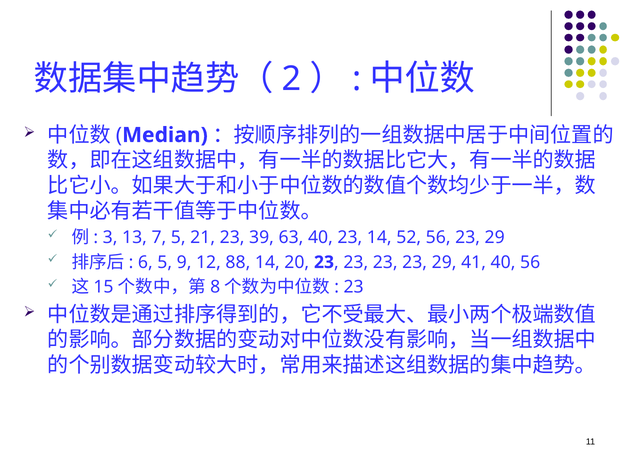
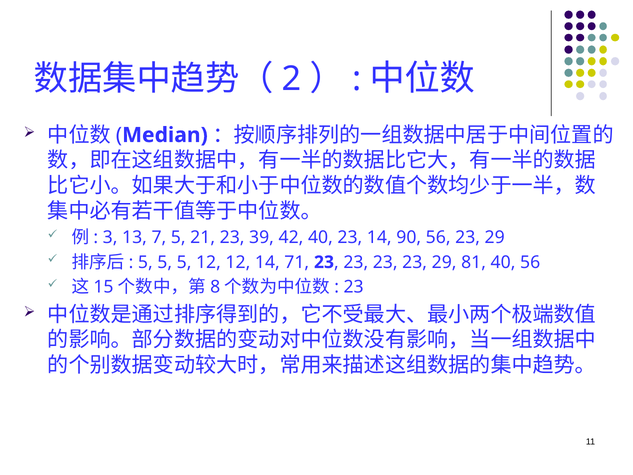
63: 63 -> 42
52: 52 -> 90
6 at (145, 262): 6 -> 5
9 at (184, 262): 9 -> 5
12 88: 88 -> 12
20: 20 -> 71
41: 41 -> 81
